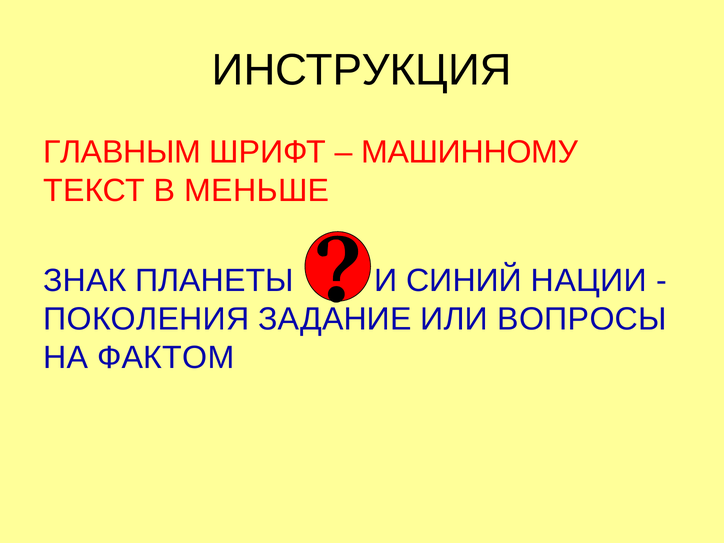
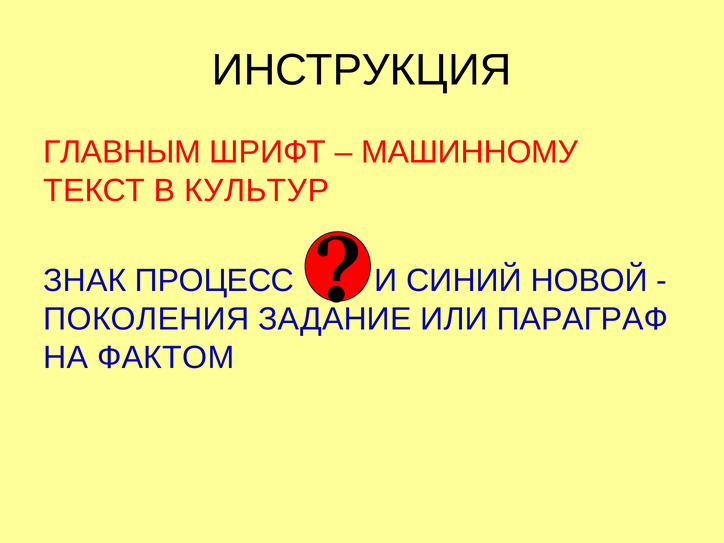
МЕНЬШЕ: МЕНЬШЕ -> КУЛЬТУР
ПЛАНЕТЫ: ПЛАНЕТЫ -> ПРОЦЕСС
НАЦИИ: НАЦИИ -> НОВОЙ
ВОПРОСЫ: ВОПРОСЫ -> ПАРАГРАФ
